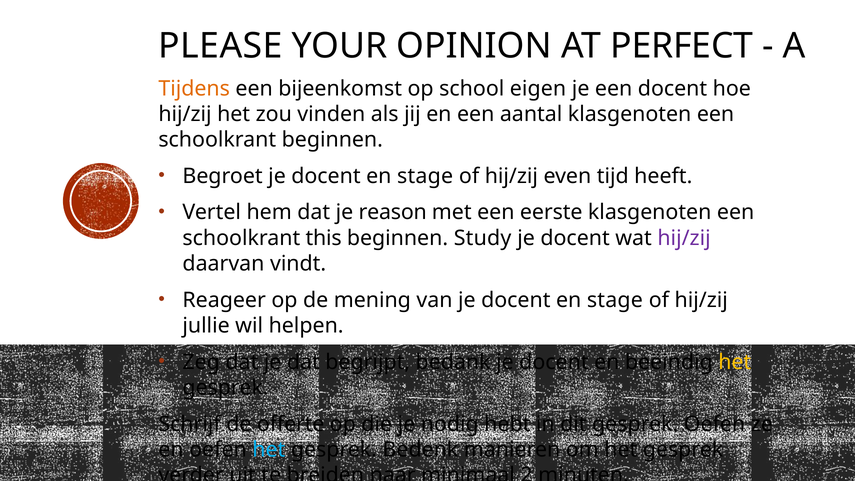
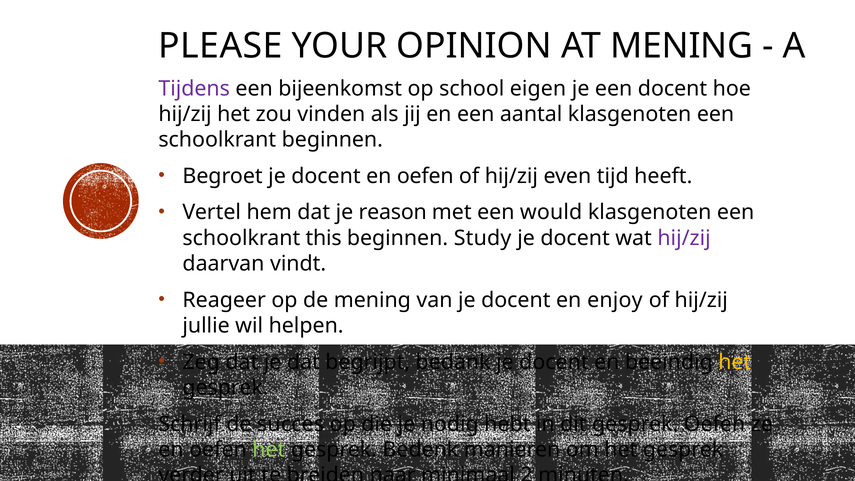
AT PERFECT: PERFECT -> MENING
Tijdens colour: orange -> purple
stage at (425, 176): stage -> oefen
eerste: eerste -> would
stage at (615, 300): stage -> enjoy
offerte: offerte -> succes
het at (269, 450) colour: light blue -> light green
